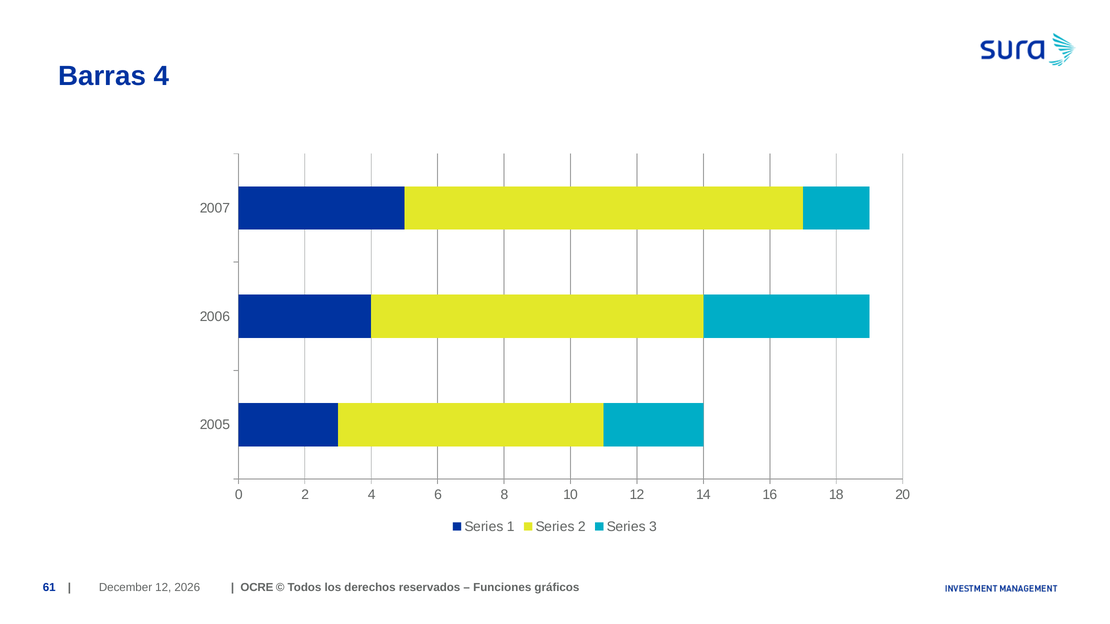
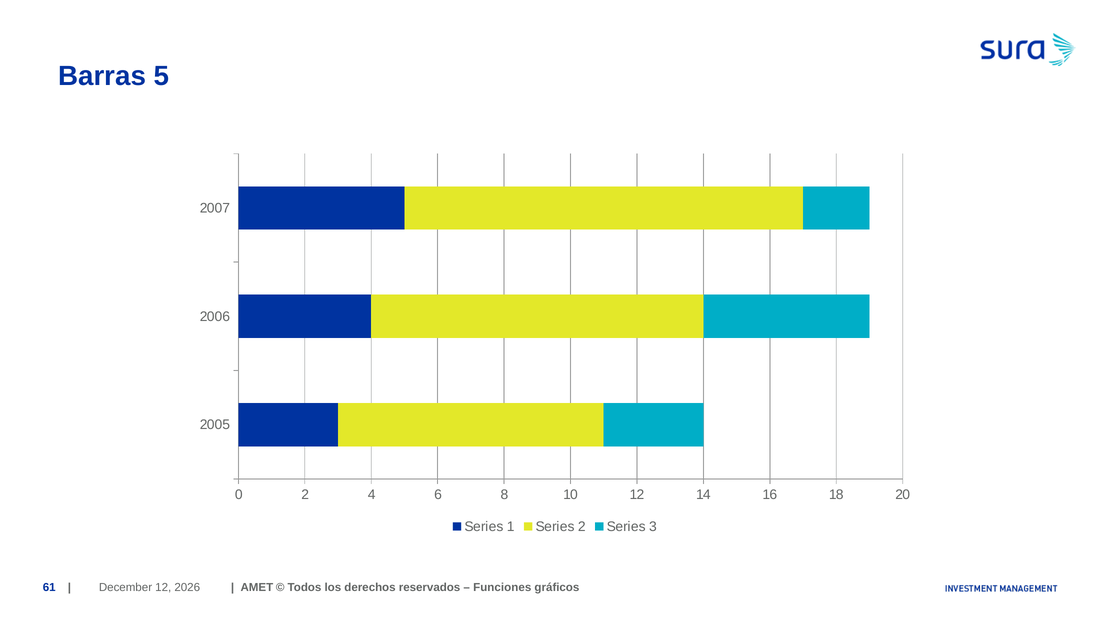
Barras 4: 4 -> 5
OCRE: OCRE -> AMET
